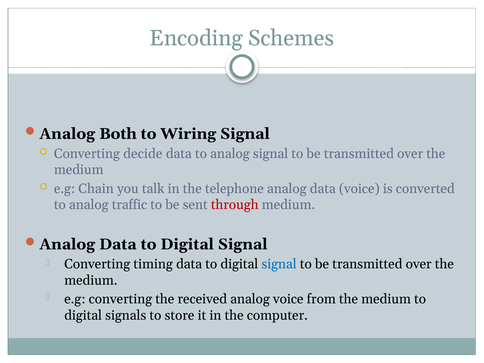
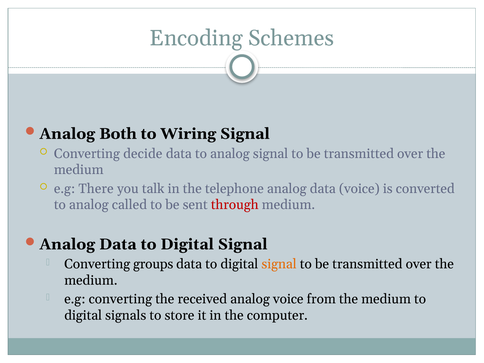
Chain: Chain -> There
traffic: traffic -> called
timing: timing -> groups
signal at (279, 264) colour: blue -> orange
